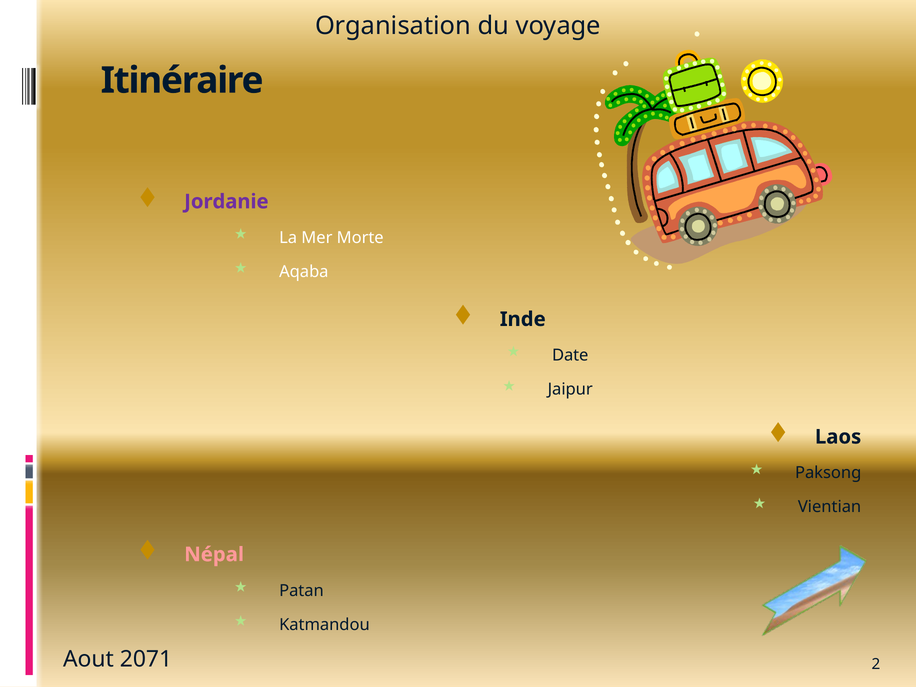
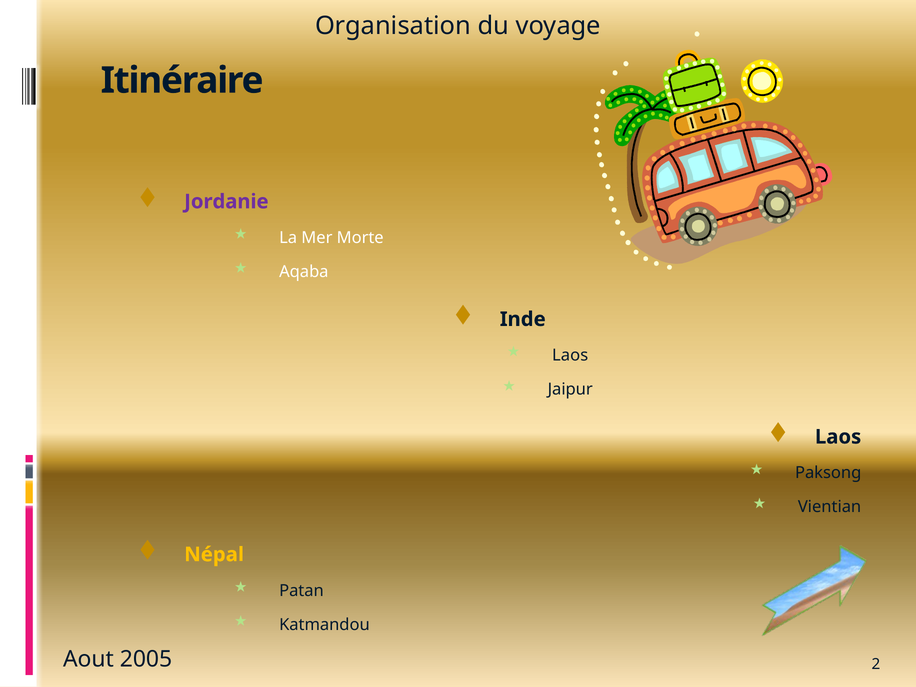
Date at (570, 355): Date -> Laos
Népal colour: pink -> yellow
2071: 2071 -> 2005
